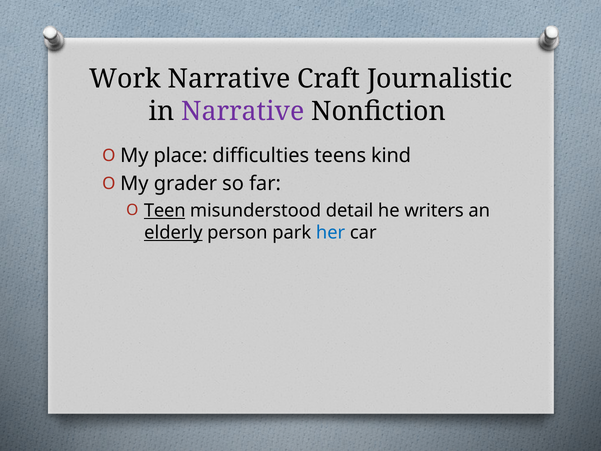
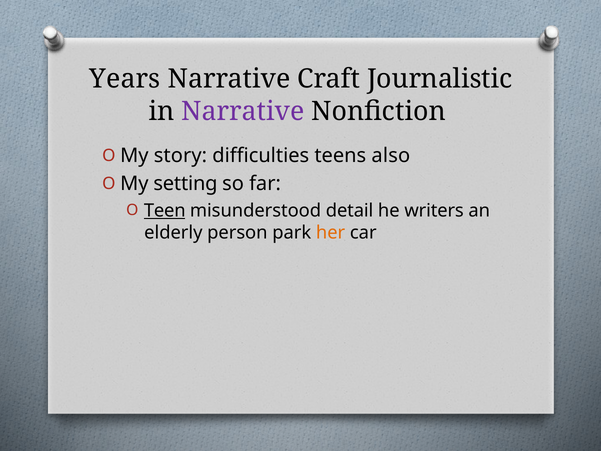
Work: Work -> Years
place: place -> story
kind: kind -> also
grader: grader -> setting
elderly underline: present -> none
her colour: blue -> orange
